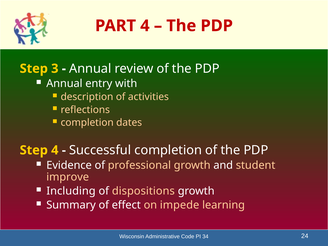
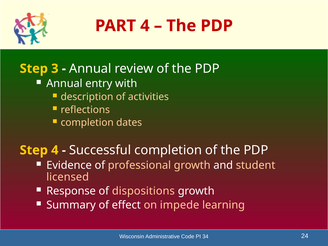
improve: improve -> licensed
Including: Including -> Response
